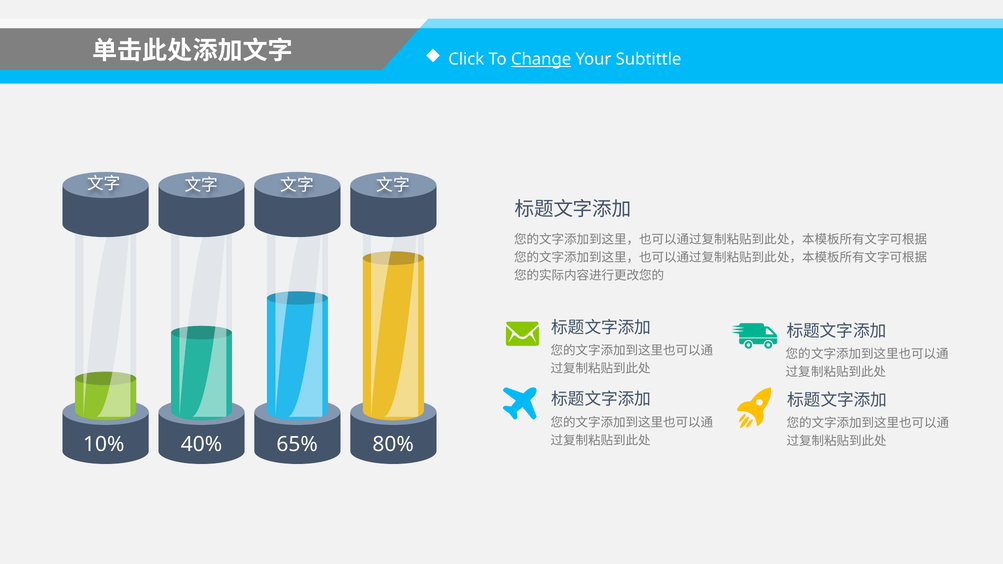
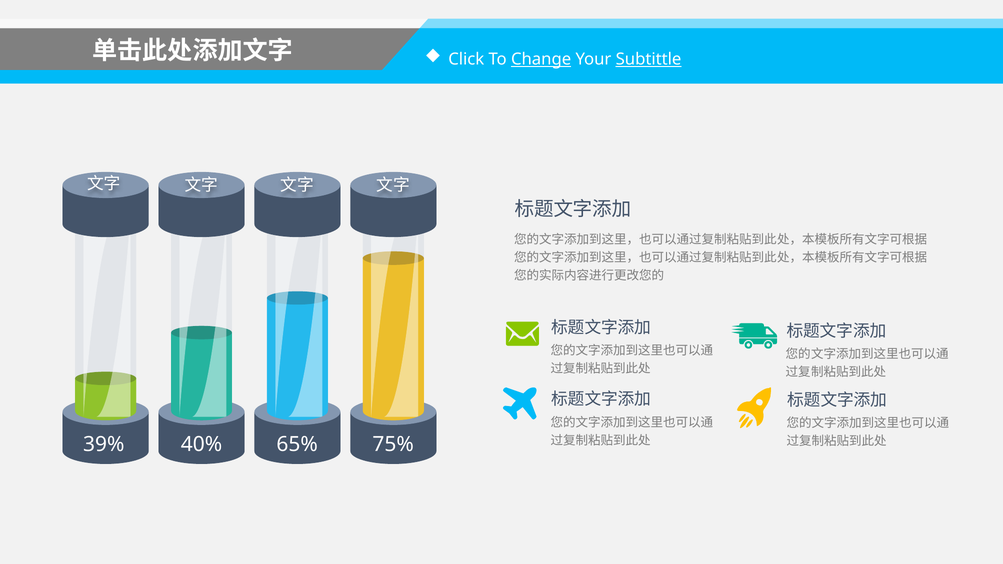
Subtittle underline: none -> present
10%: 10% -> 39%
80%: 80% -> 75%
